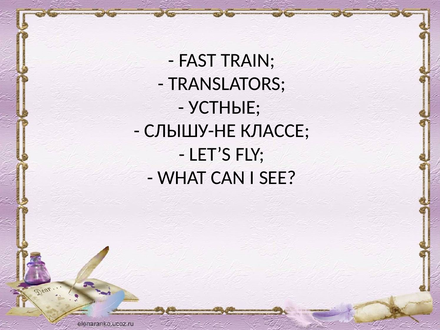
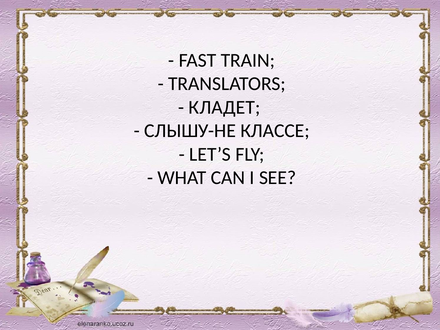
УСТНЫЕ: УСТНЫЕ -> КЛАДЕТ
